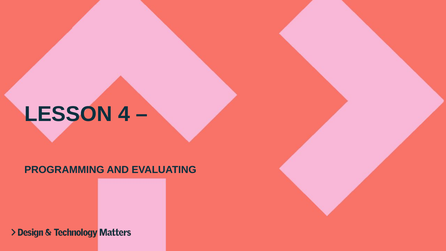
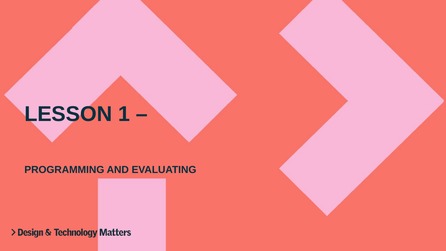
4: 4 -> 1
